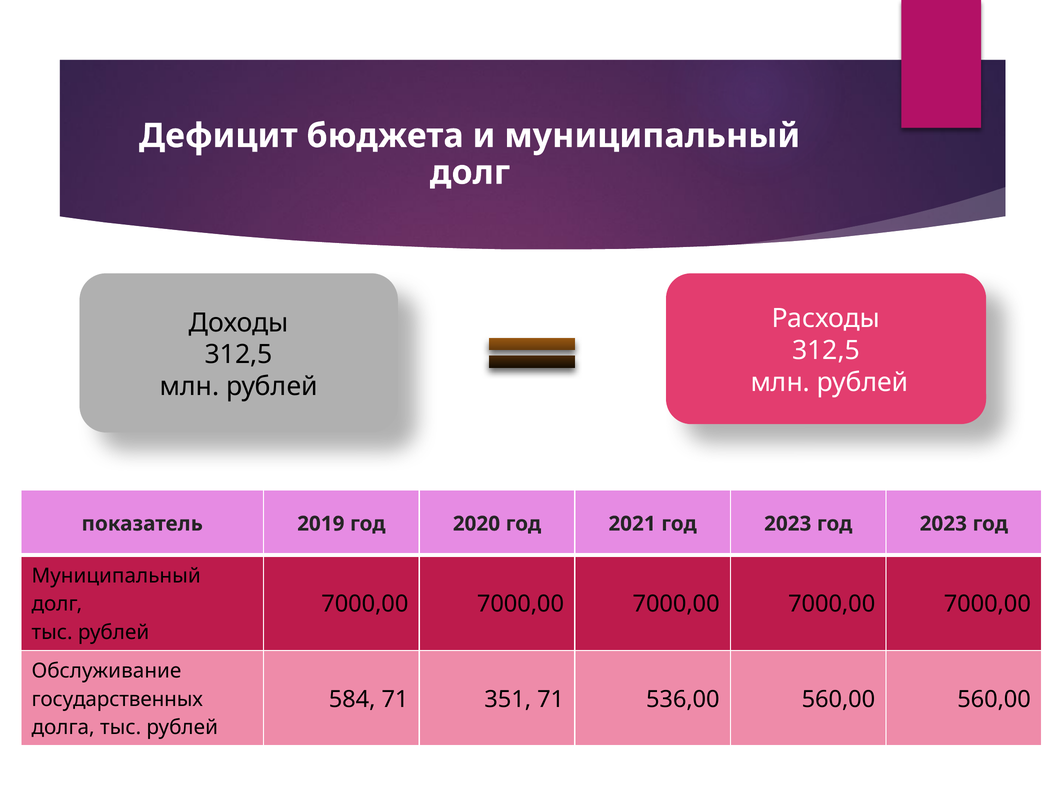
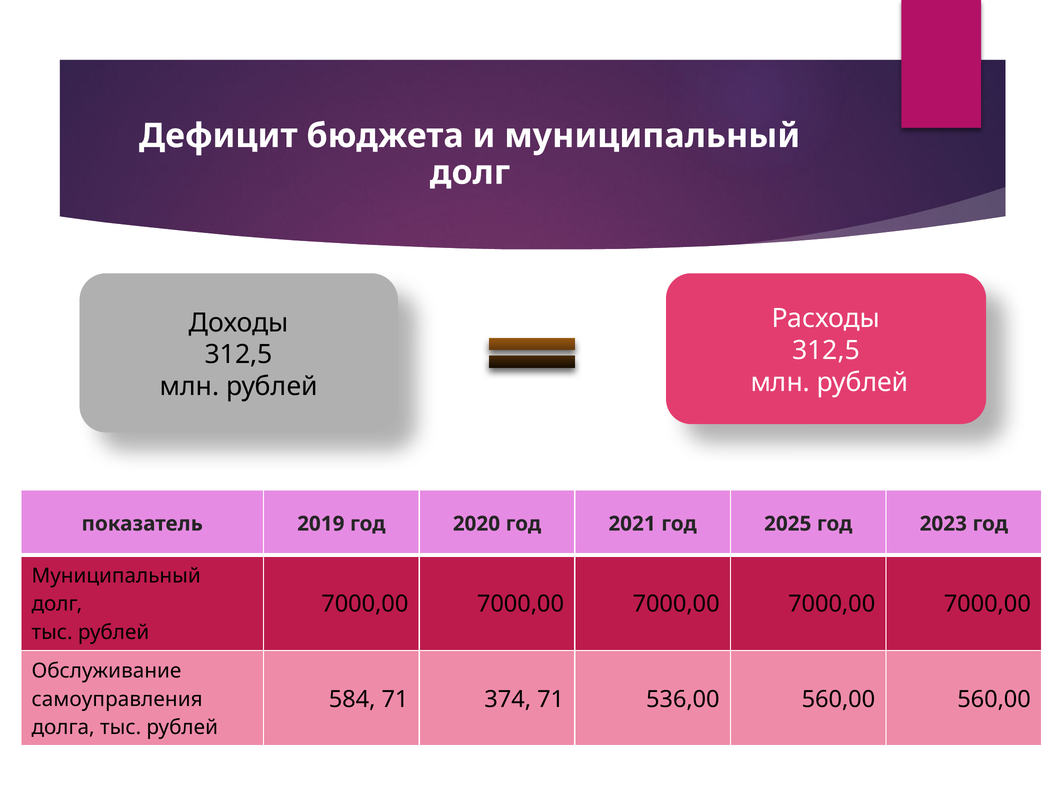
2021 год 2023: 2023 -> 2025
351: 351 -> 374
государственных: государственных -> самоуправления
